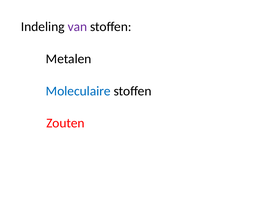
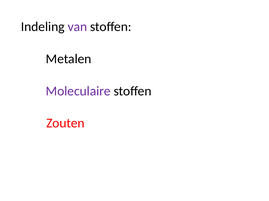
Moleculaire colour: blue -> purple
